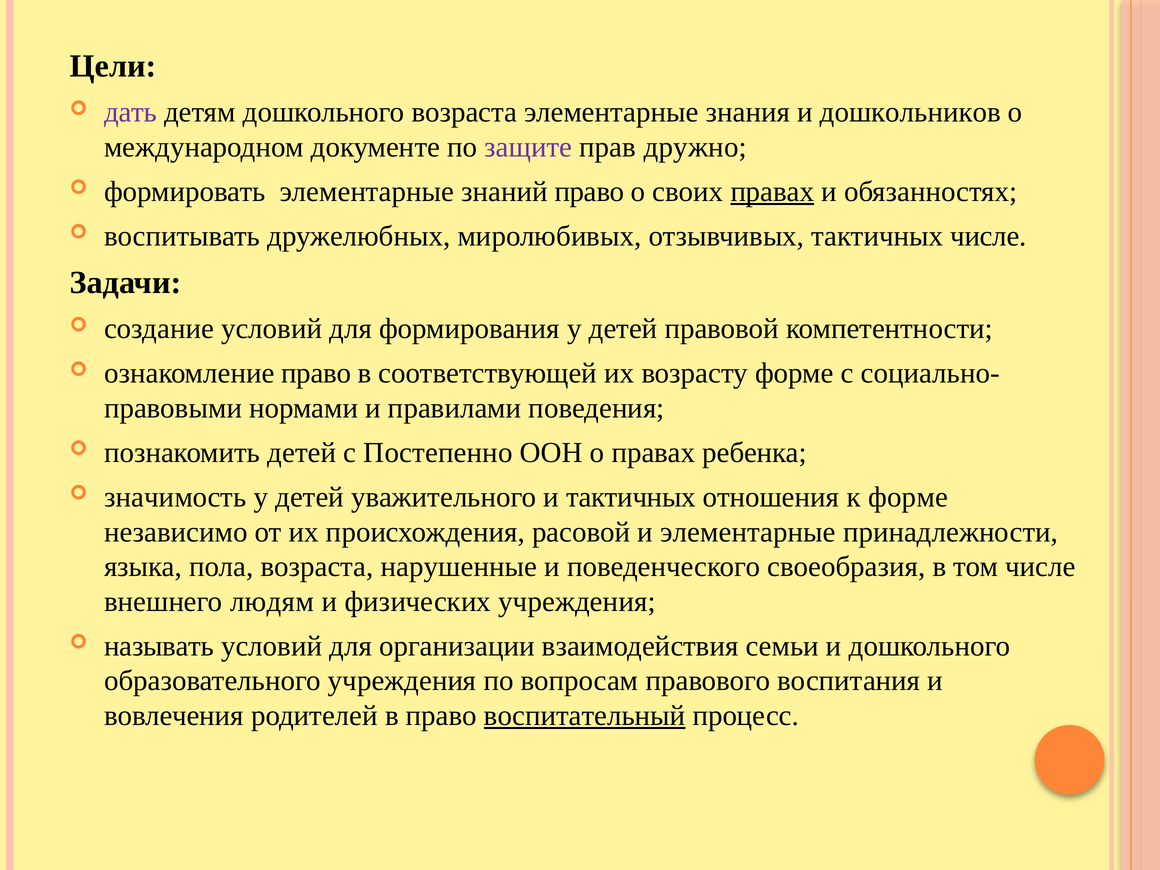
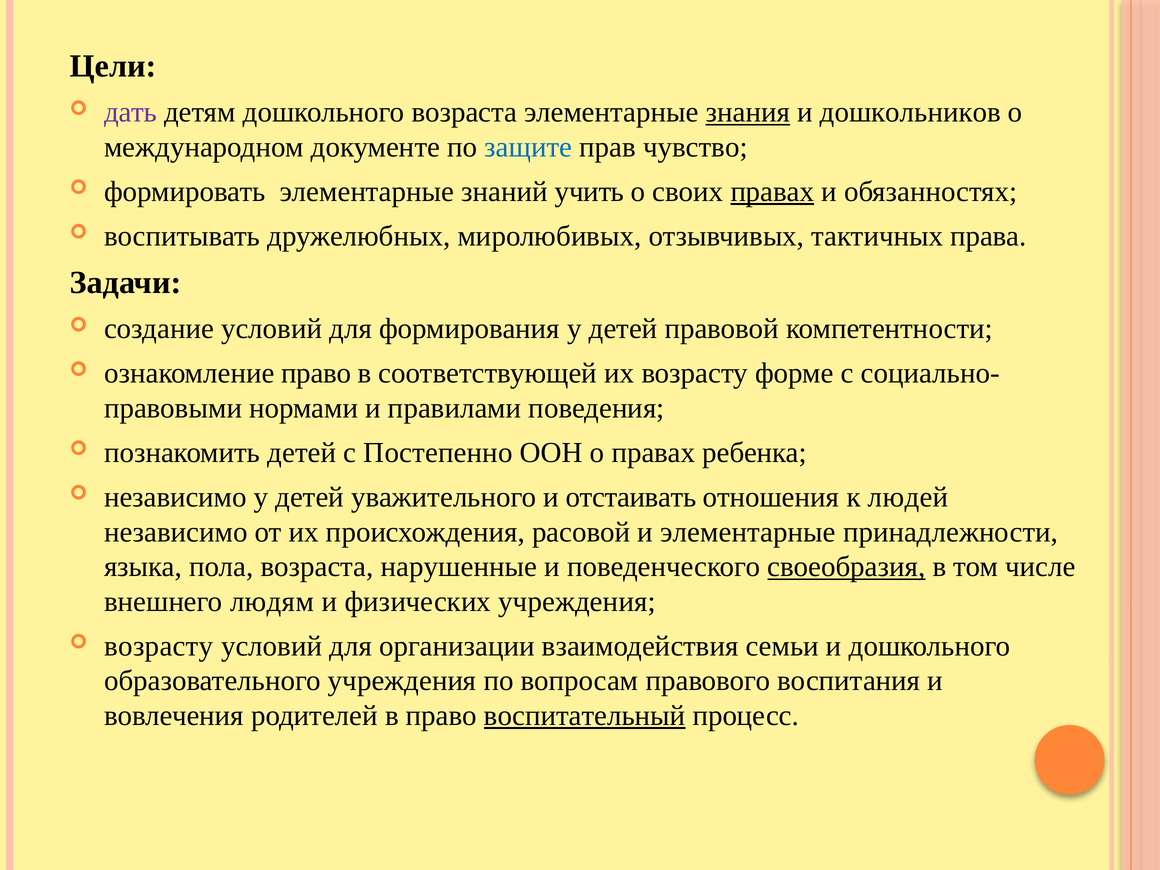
знания underline: none -> present
защите colour: purple -> blue
дружно: дружно -> чувство
знаний право: право -> учить
тактичных числе: числе -> права
значимость at (175, 497): значимость -> независимо
и тактичных: тактичных -> отстаивать
к форме: форме -> людей
своеобразия underline: none -> present
называть at (159, 646): называть -> возрасту
